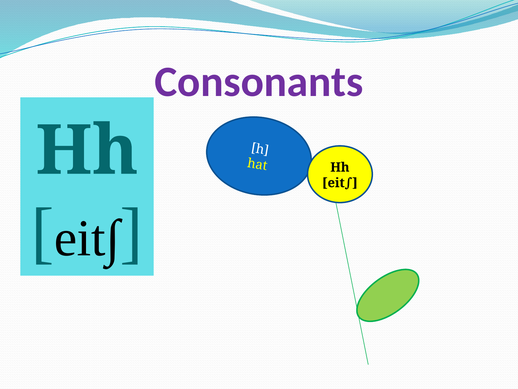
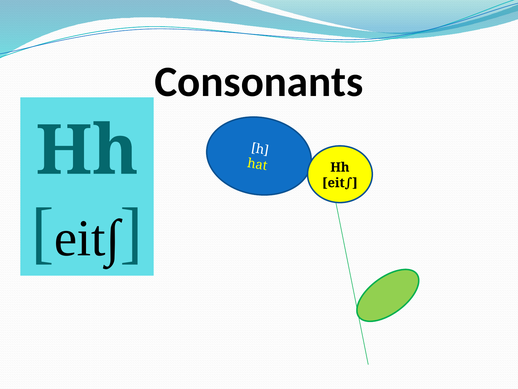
Consonants colour: purple -> black
